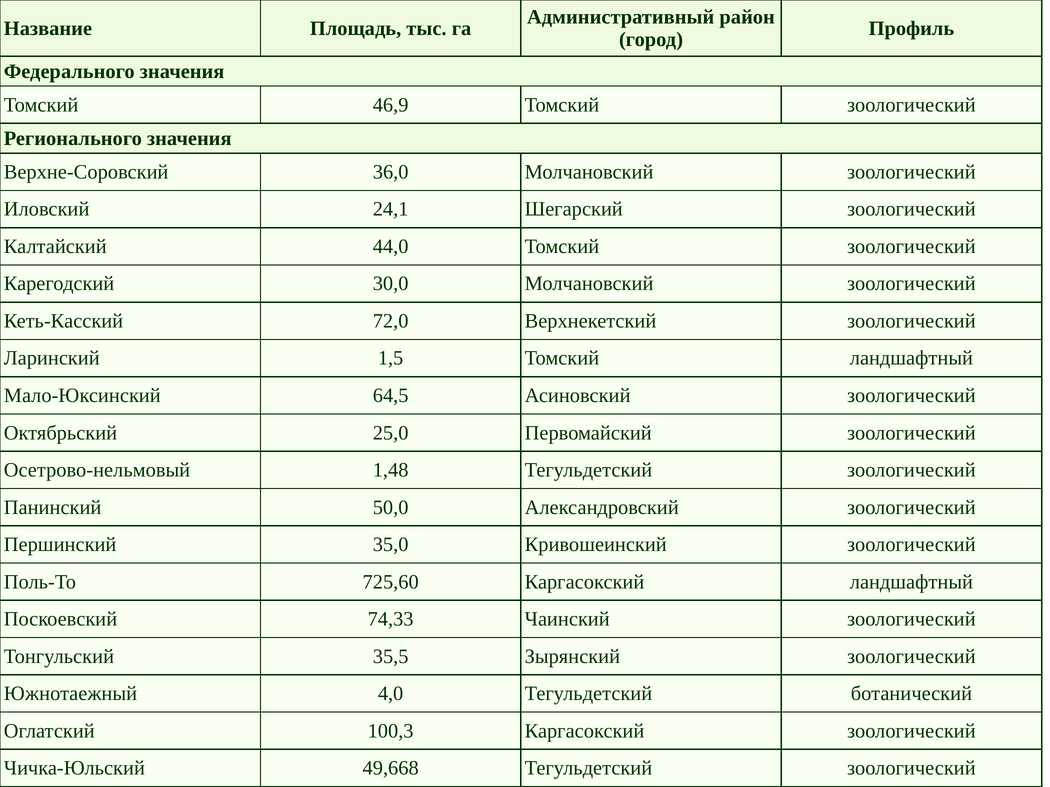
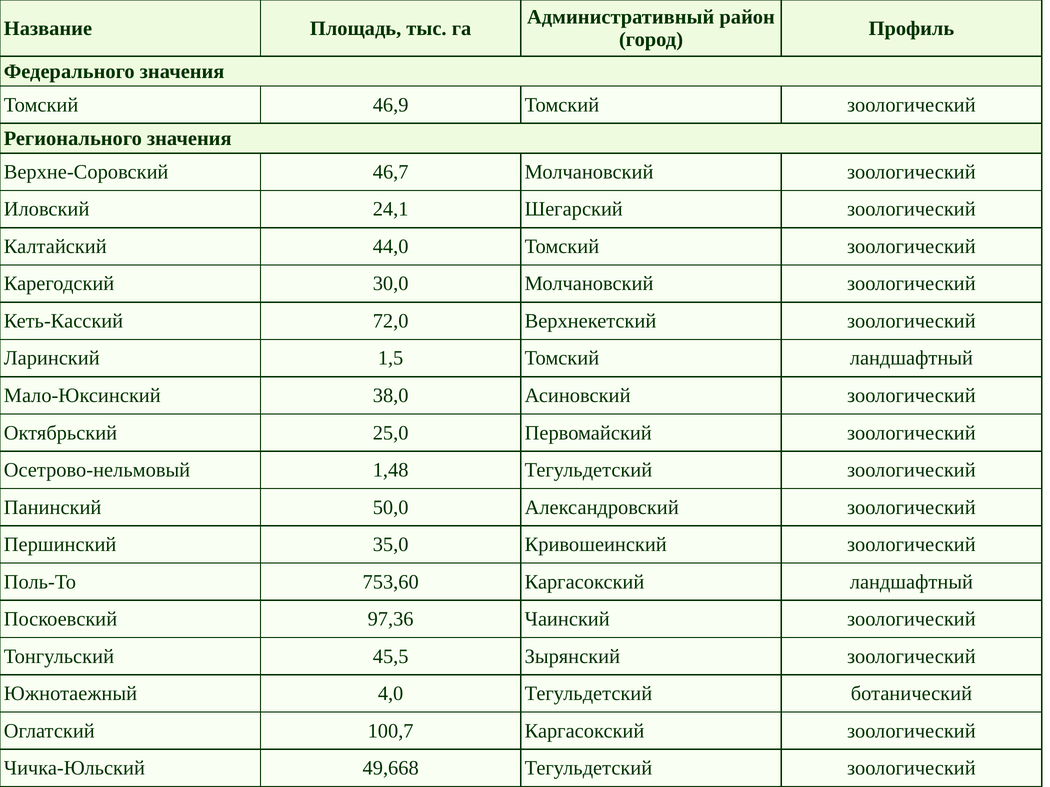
36,0: 36,0 -> 46,7
64,5: 64,5 -> 38,0
725,60: 725,60 -> 753,60
74,33: 74,33 -> 97,36
35,5: 35,5 -> 45,5
100,3: 100,3 -> 100,7
